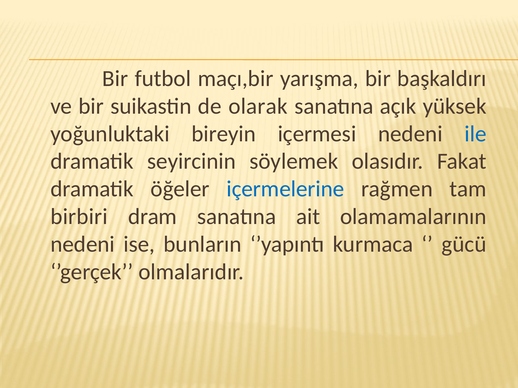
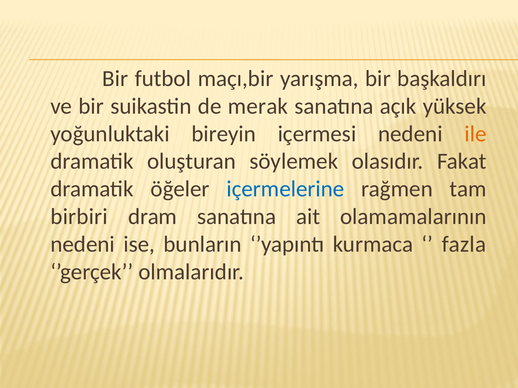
olarak: olarak -> merak
ile colour: blue -> orange
seyircinin: seyircinin -> oluşturan
gücü: gücü -> fazla
